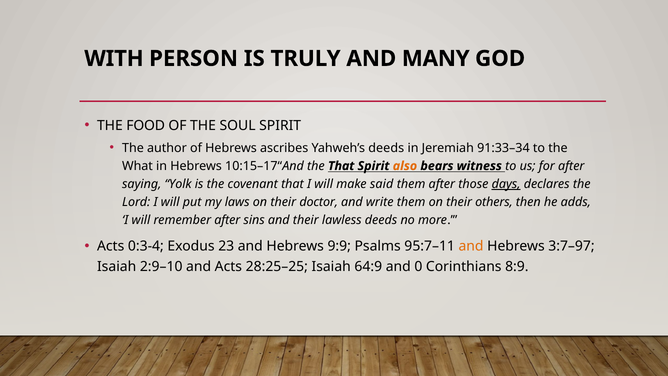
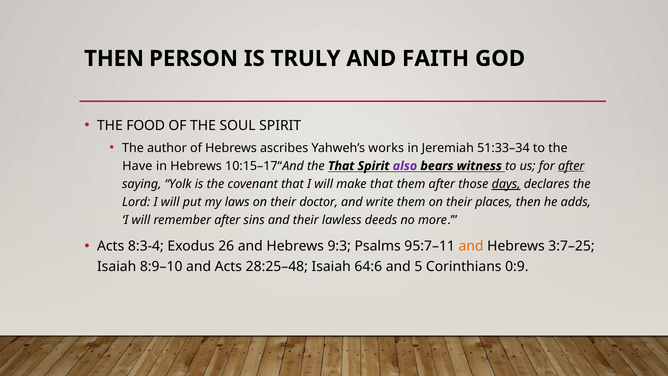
WITH at (114, 58): WITH -> THEN
MANY: MANY -> FAITH
Yahweh’s deeds: deeds -> works
91:33–34: 91:33–34 -> 51:33–34
What: What -> Have
also colour: orange -> purple
after at (571, 166) underline: none -> present
make said: said -> that
others: others -> places
0:3-4: 0:3-4 -> 8:3-4
23: 23 -> 26
9:9: 9:9 -> 9:3
3:7–97: 3:7–97 -> 3:7–25
2:9–10: 2:9–10 -> 8:9–10
28:25–25: 28:25–25 -> 28:25–48
64:9: 64:9 -> 64:6
0: 0 -> 5
8:9: 8:9 -> 0:9
